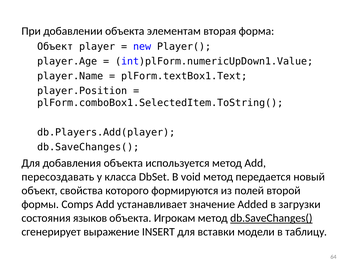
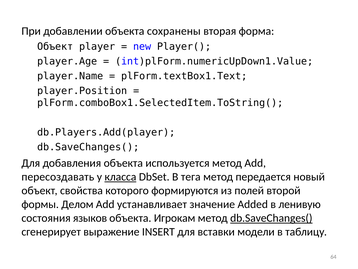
элементам: элементам -> сохранены
класса underline: none -> present
void: void -> тега
Comps: Comps -> Делом
загрузки: загрузки -> ленивую
